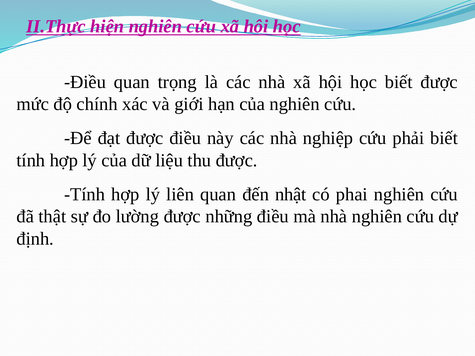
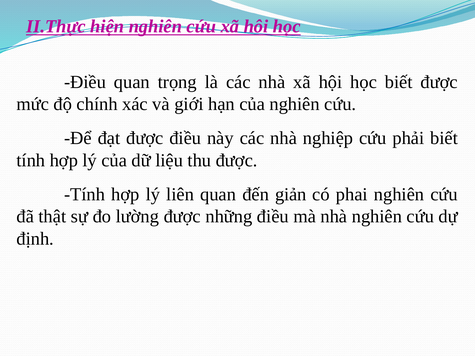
nhật: nhật -> giản
